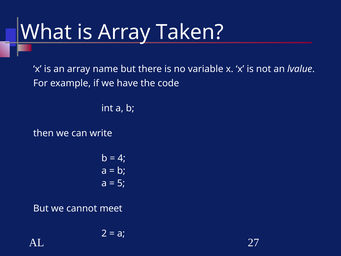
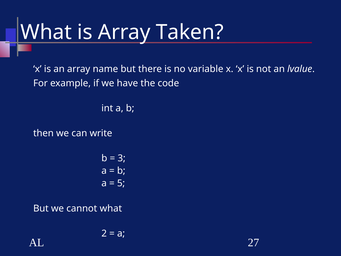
4: 4 -> 3
cannot meet: meet -> what
